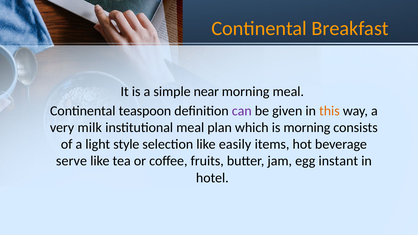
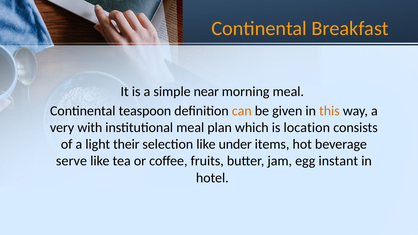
can colour: purple -> orange
milk: milk -> with
is morning: morning -> location
style: style -> their
easily: easily -> under
